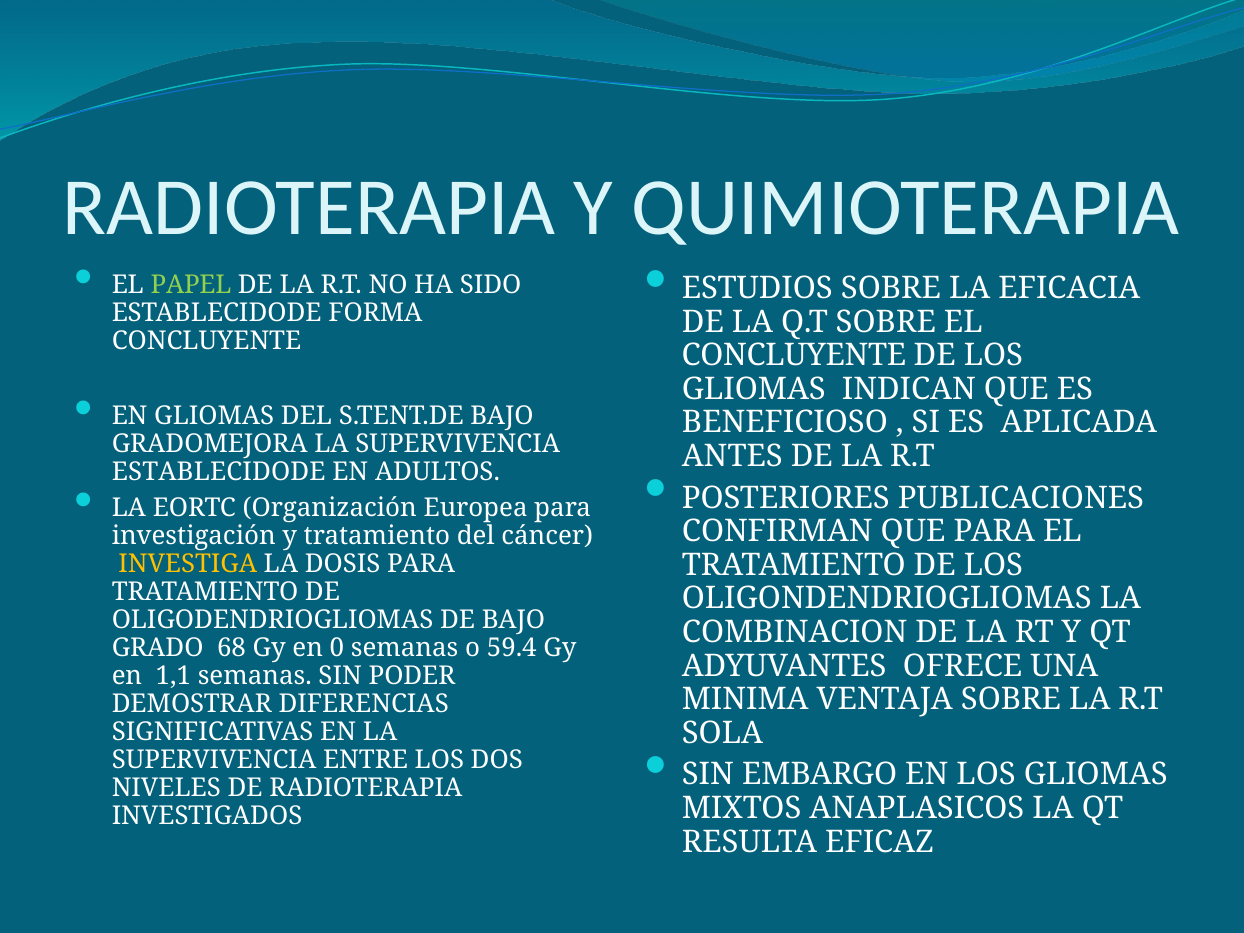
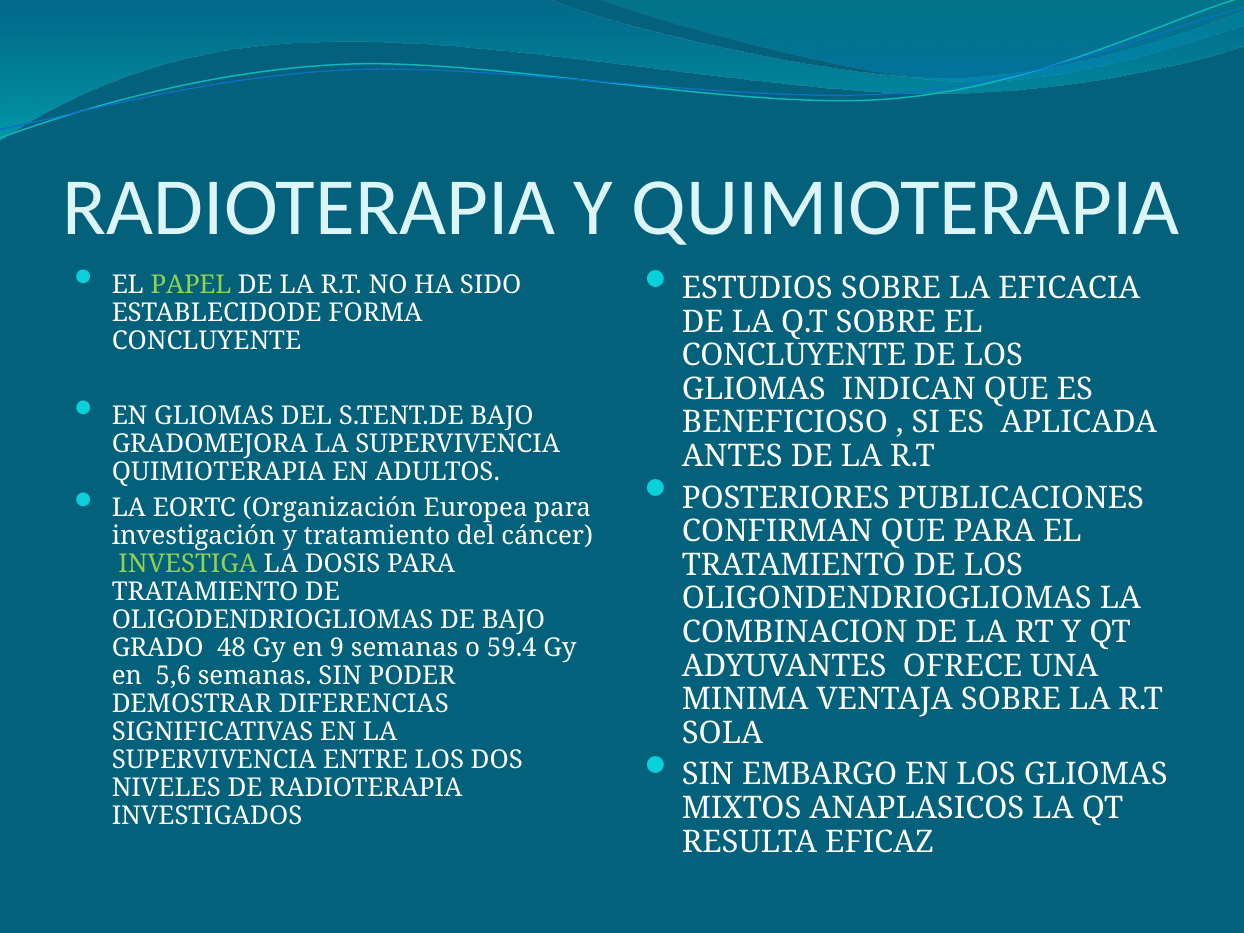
ESTABLECIDODE at (219, 472): ESTABLECIDODE -> QUIMIOTERAPIA
INVESTIGA colour: yellow -> light green
68: 68 -> 48
0: 0 -> 9
1,1: 1,1 -> 5,6
